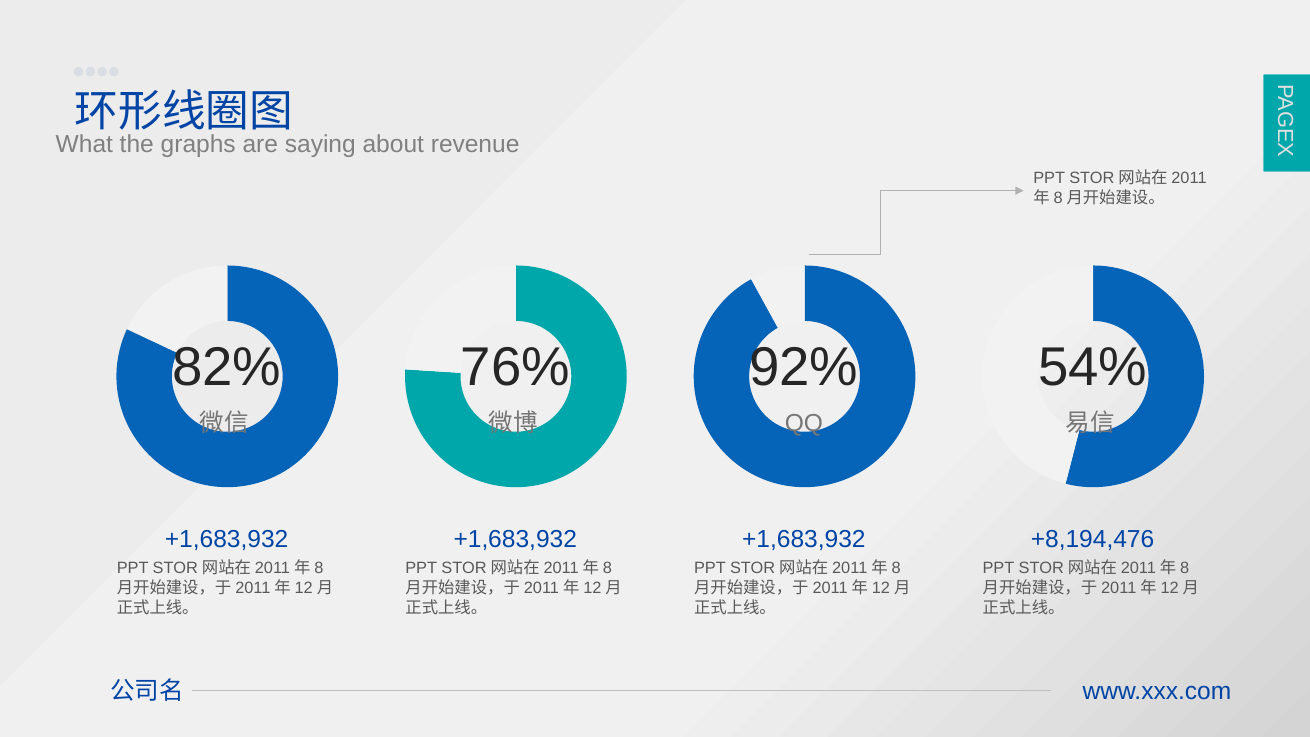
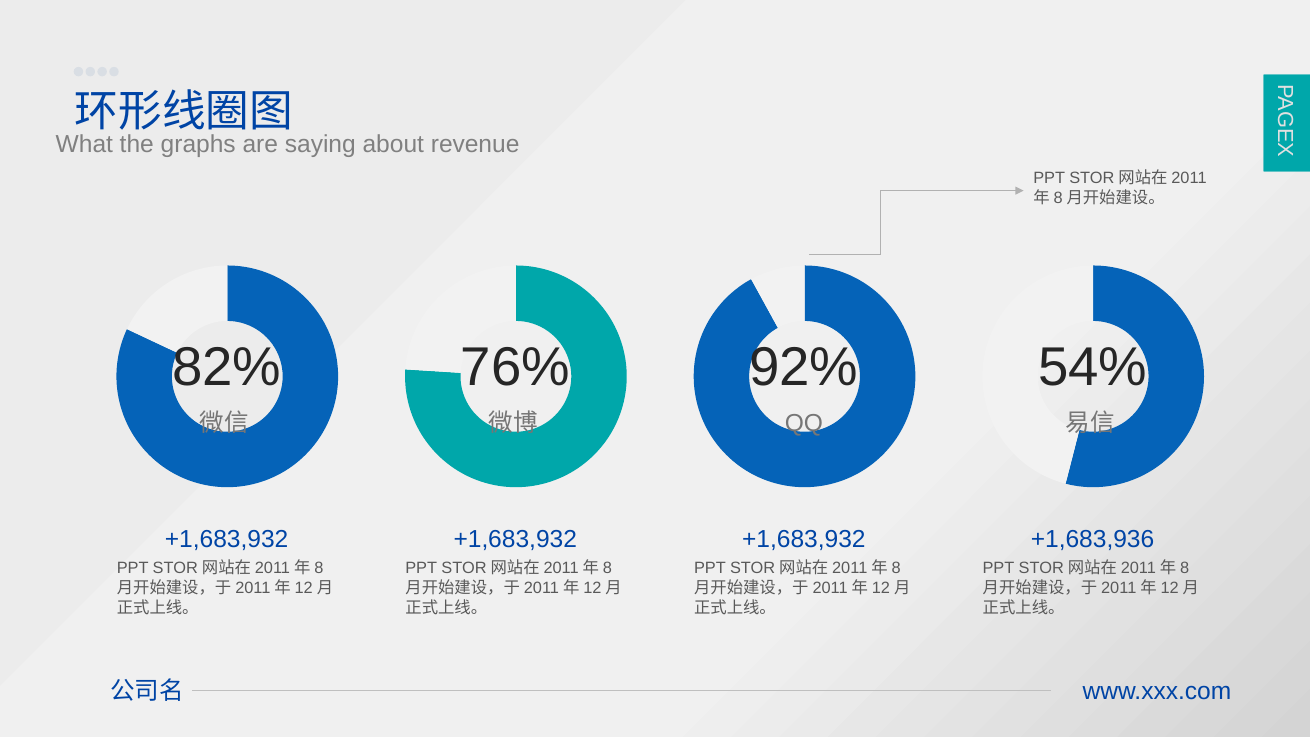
+8,194,476: +8,194,476 -> +1,683,936
